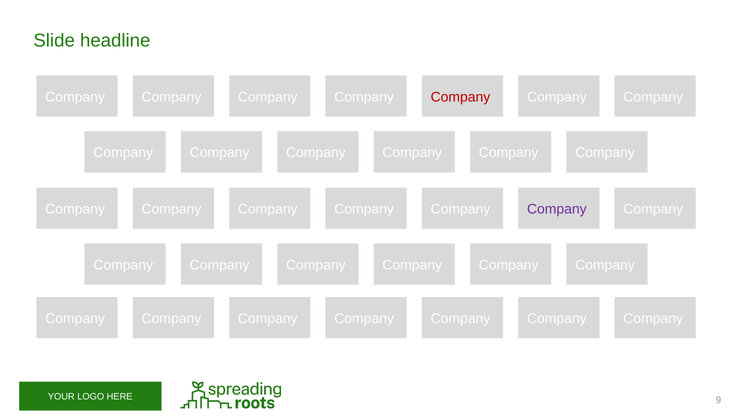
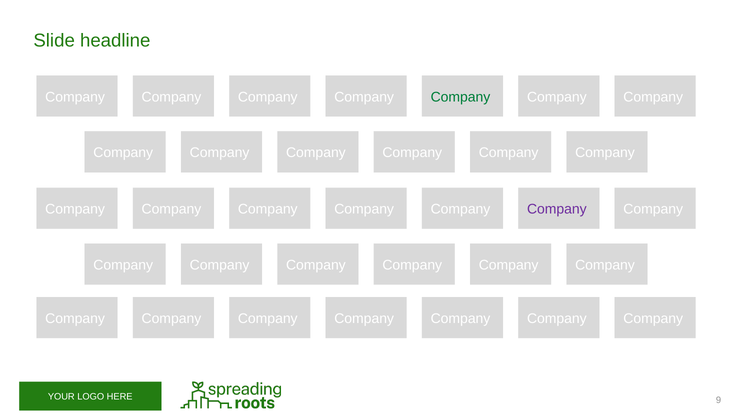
Company at (460, 97) colour: red -> green
